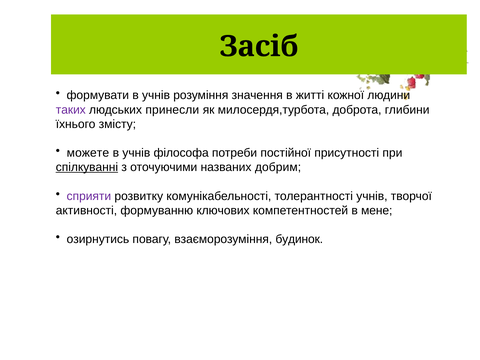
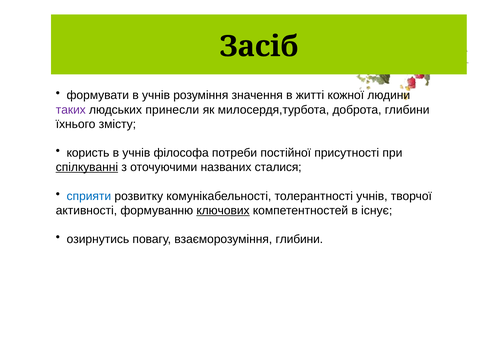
можете: можете -> користь
добрим: добрим -> сталися
сприяти colour: purple -> blue
ключових underline: none -> present
мене: мене -> існує
взаєморозуміння будинок: будинок -> глибини
